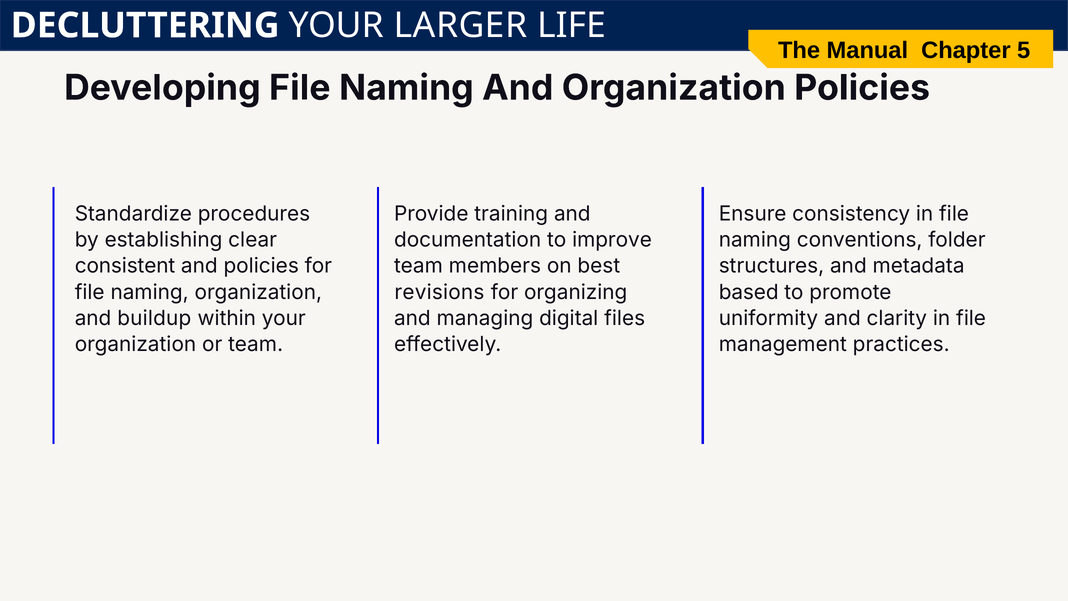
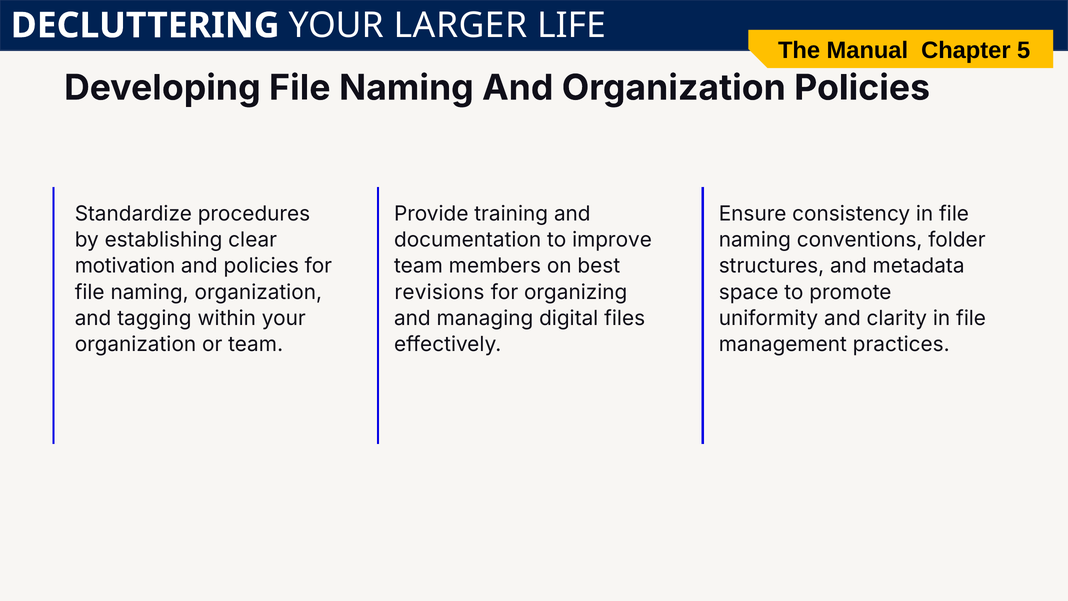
consistent: consistent -> motivation
based: based -> space
buildup: buildup -> tagging
